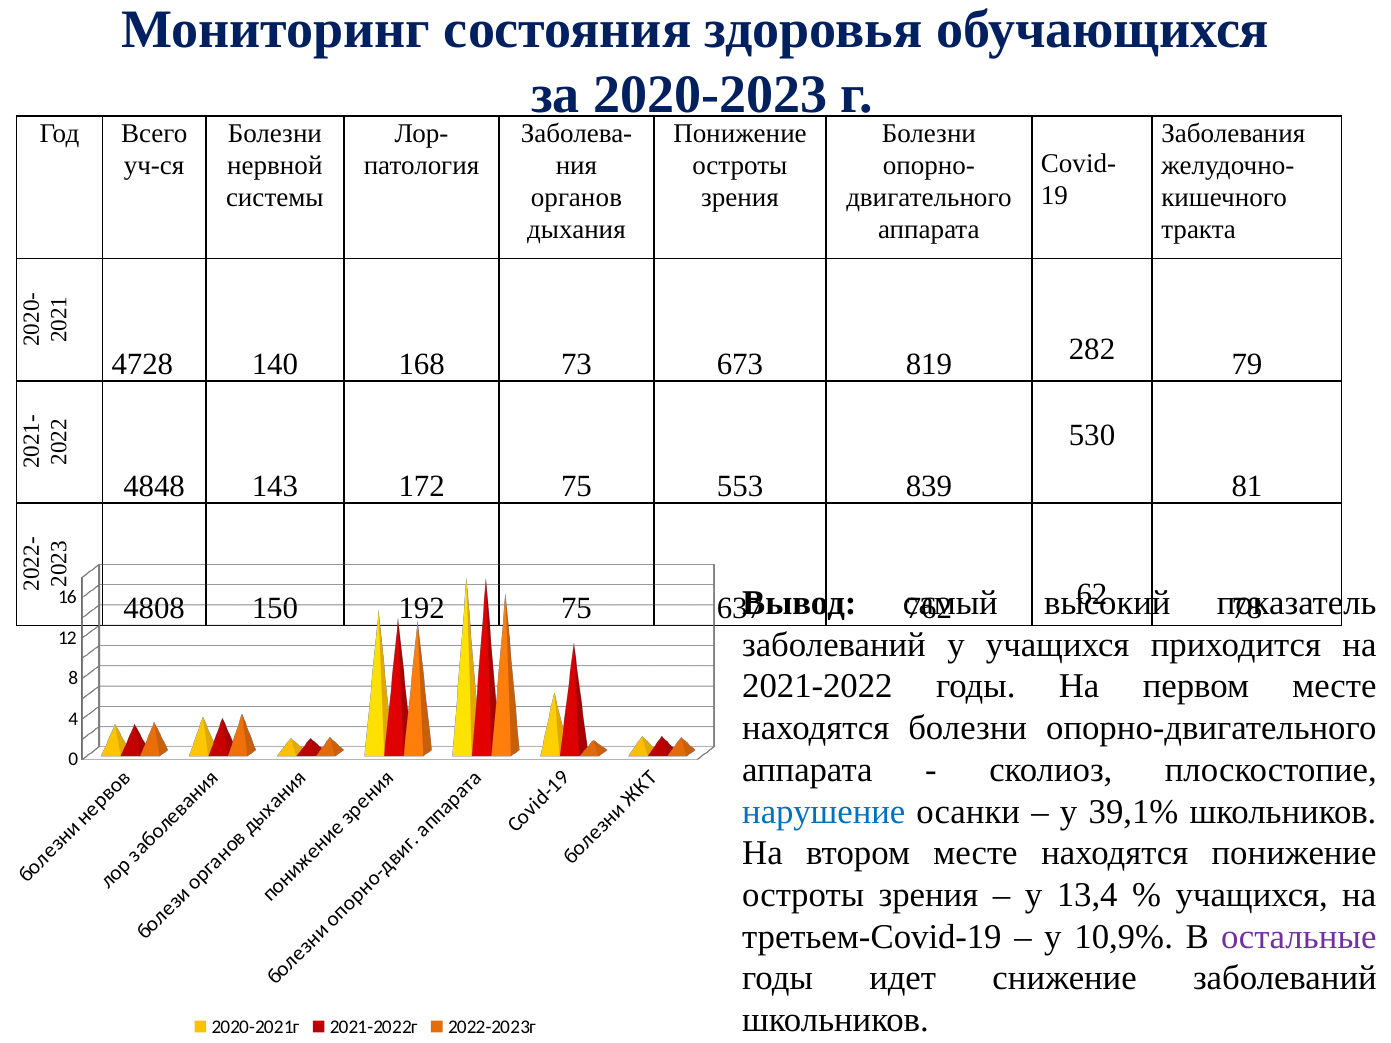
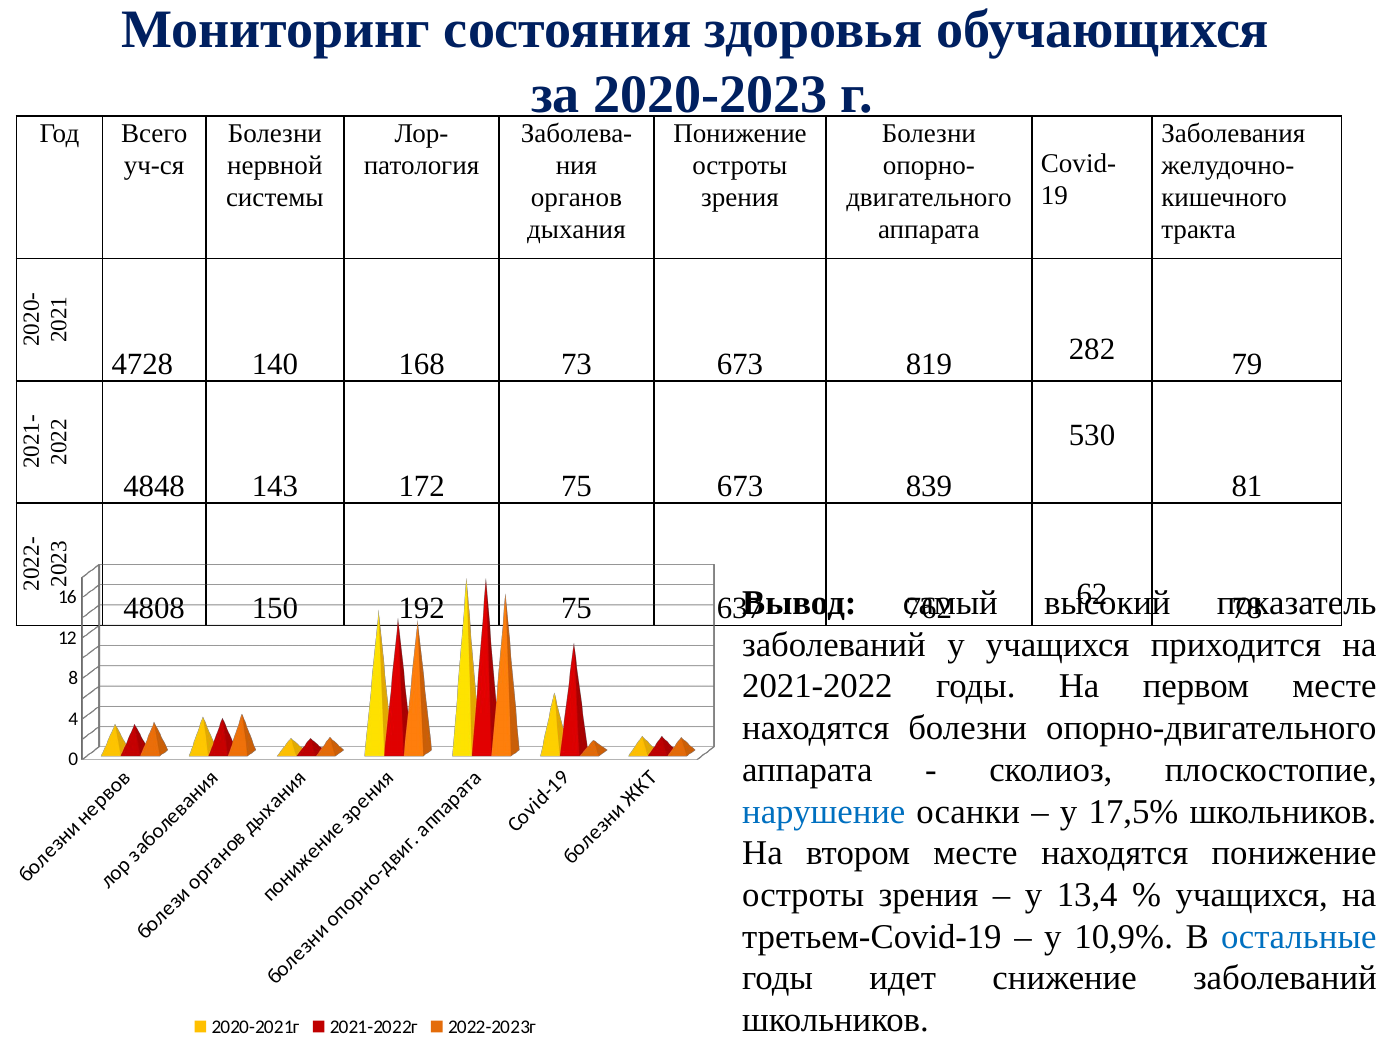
75 553: 553 -> 673
39,1%: 39,1% -> 17,5%
остальные colour: purple -> blue
